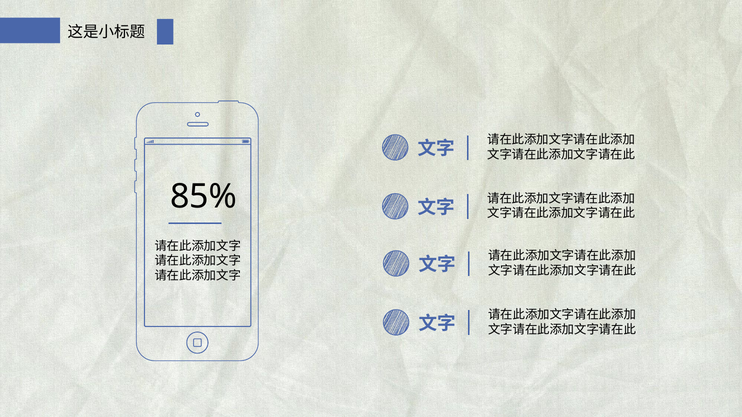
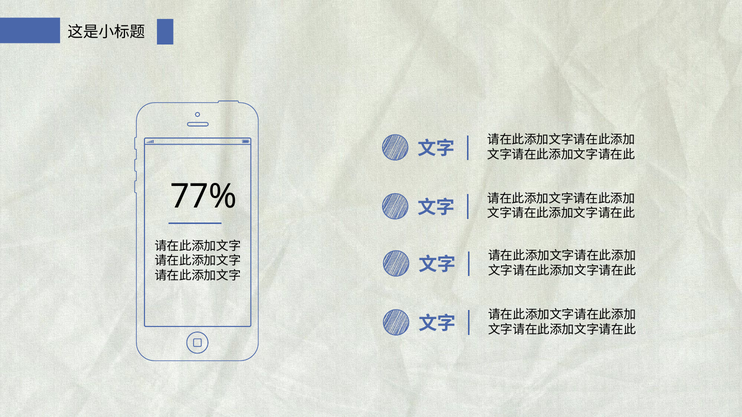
85%: 85% -> 77%
